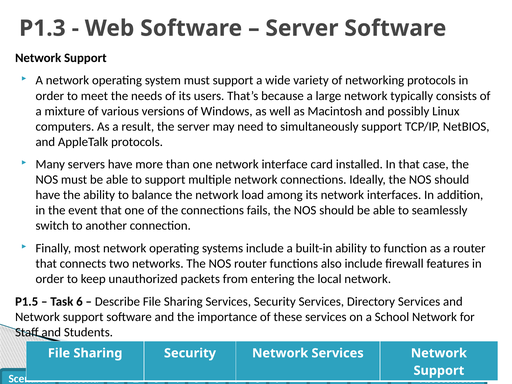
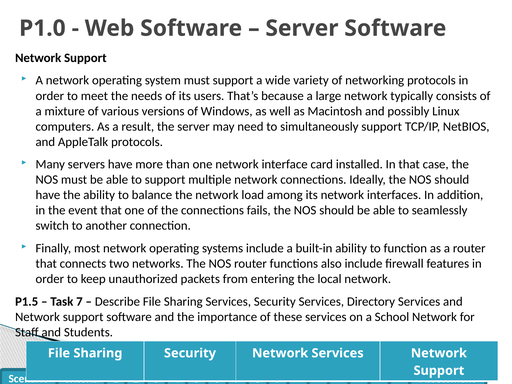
P1.3: P1.3 -> P1.0
Task 6: 6 -> 7
